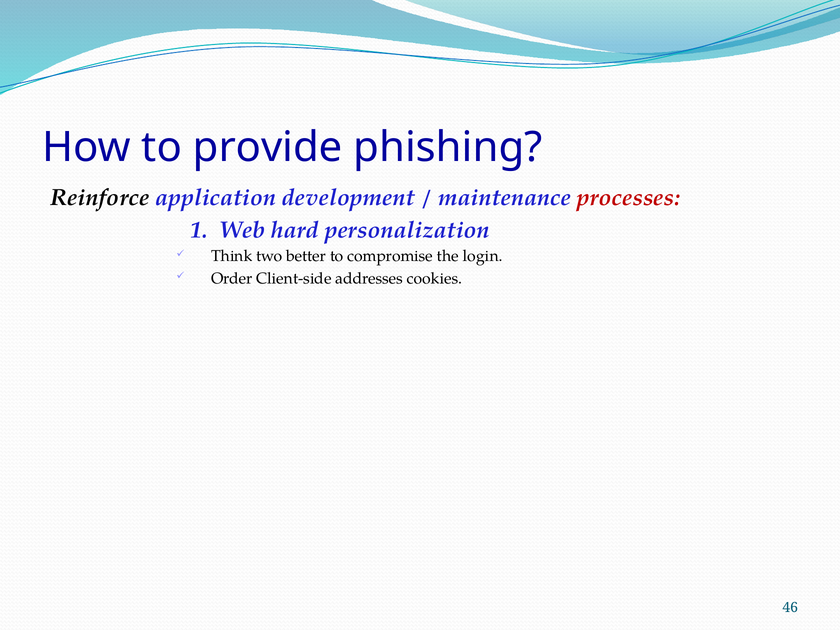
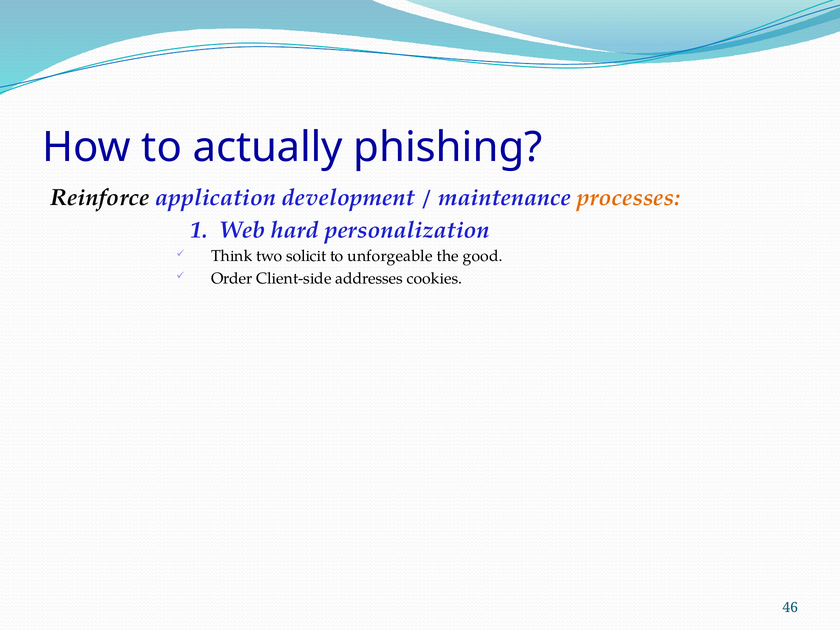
provide: provide -> actually
processes colour: red -> orange
better: better -> solicit
compromise: compromise -> unforgeable
login: login -> good
